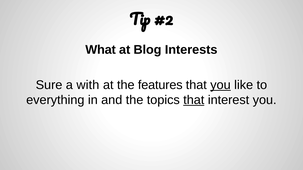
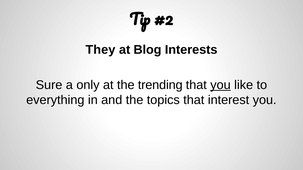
What: What -> They
with: with -> only
features: features -> trending
that at (194, 100) underline: present -> none
